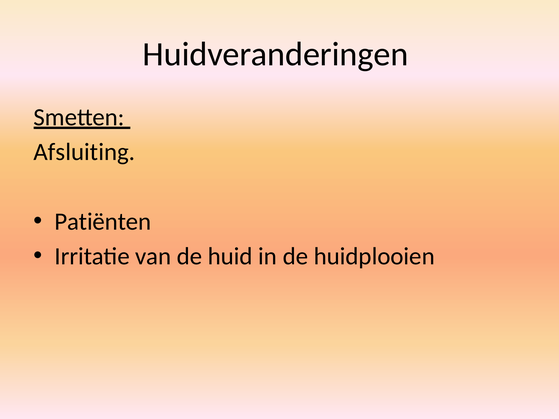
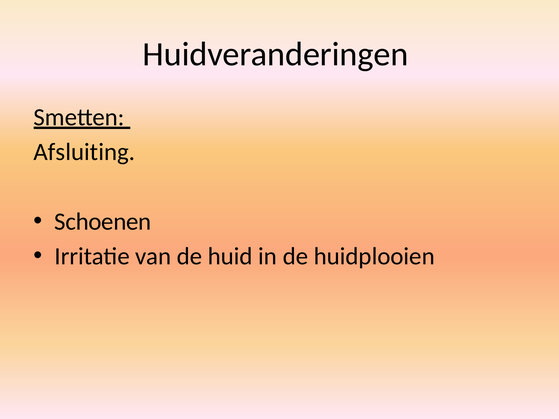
Patiënten: Patiënten -> Schoenen
